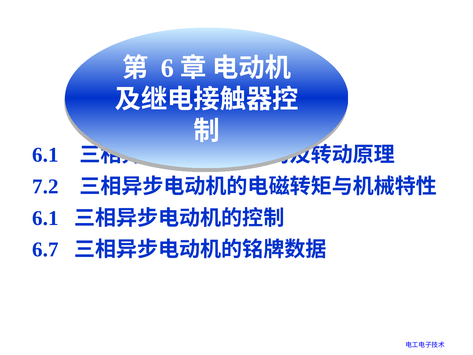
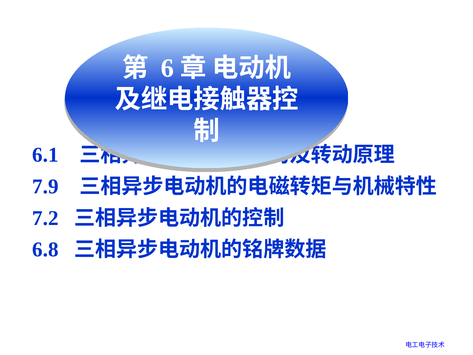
7.2: 7.2 -> 7.9
6.1 at (45, 218): 6.1 -> 7.2
6.7: 6.7 -> 6.8
